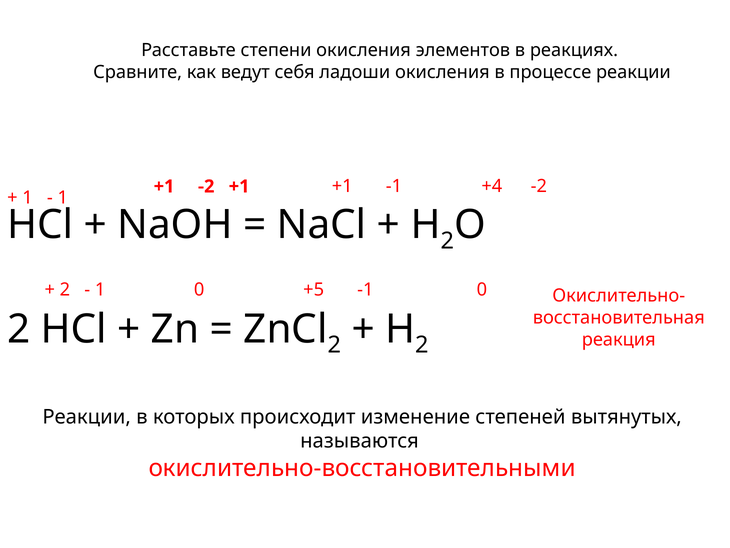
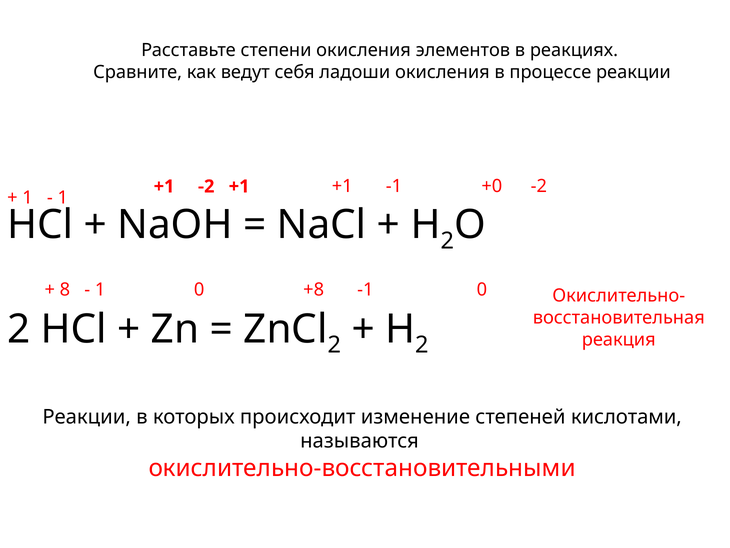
+4: +4 -> +0
2 at (65, 290): 2 -> 8
+5: +5 -> +8
вытянутых: вытянутых -> кислотами
